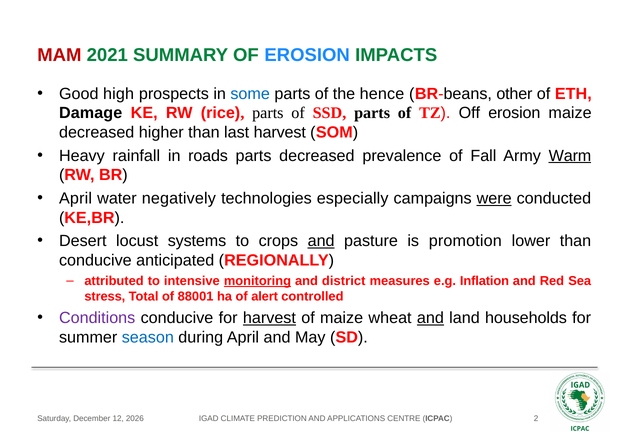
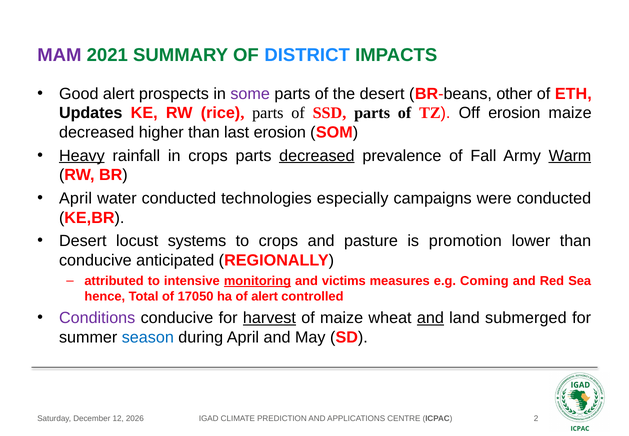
MAM colour: red -> purple
OF EROSION: EROSION -> DISTRICT
Good high: high -> alert
some colour: blue -> purple
the hence: hence -> desert
Damage: Damage -> Updates
last harvest: harvest -> erosion
Heavy underline: none -> present
in roads: roads -> crops
decreased at (317, 156) underline: none -> present
water negatively: negatively -> conducted
were underline: present -> none
and at (321, 241) underline: present -> none
district: district -> victims
Inflation: Inflation -> Coming
stress: stress -> hence
88001: 88001 -> 17050
households: households -> submerged
